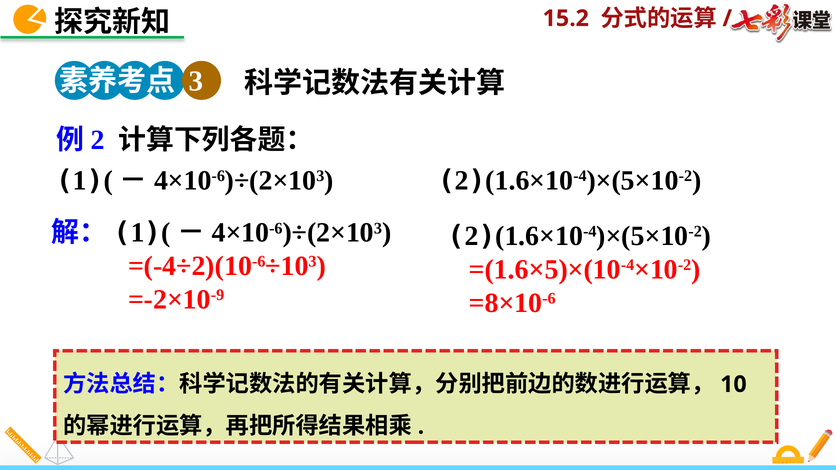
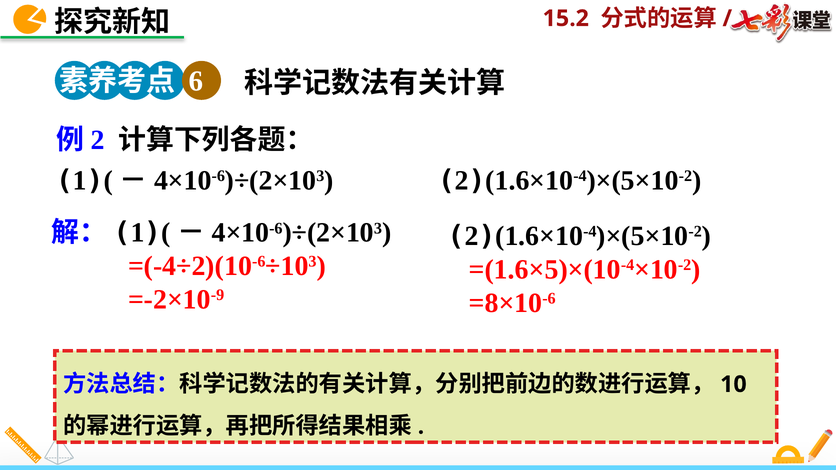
3: 3 -> 6
